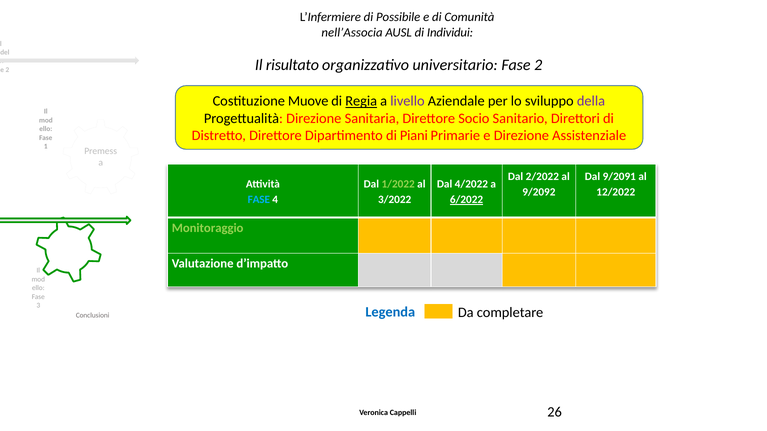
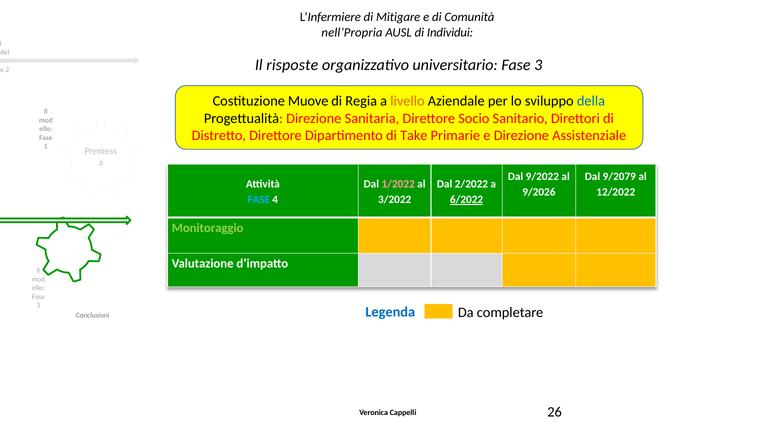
Possibile: Possibile -> Mitigare
nell’Associa: nell’Associa -> nell’Propria
risultato: risultato -> risposte
2 at (538, 65): 2 -> 3
Regia underline: present -> none
livello colour: purple -> orange
della colour: purple -> blue
Piani: Piani -> Take
2/2022: 2/2022 -> 9/2022
9/2091: 9/2091 -> 9/2079
1/2022 colour: light green -> pink
4/2022: 4/2022 -> 2/2022
9/2092: 9/2092 -> 9/2026
